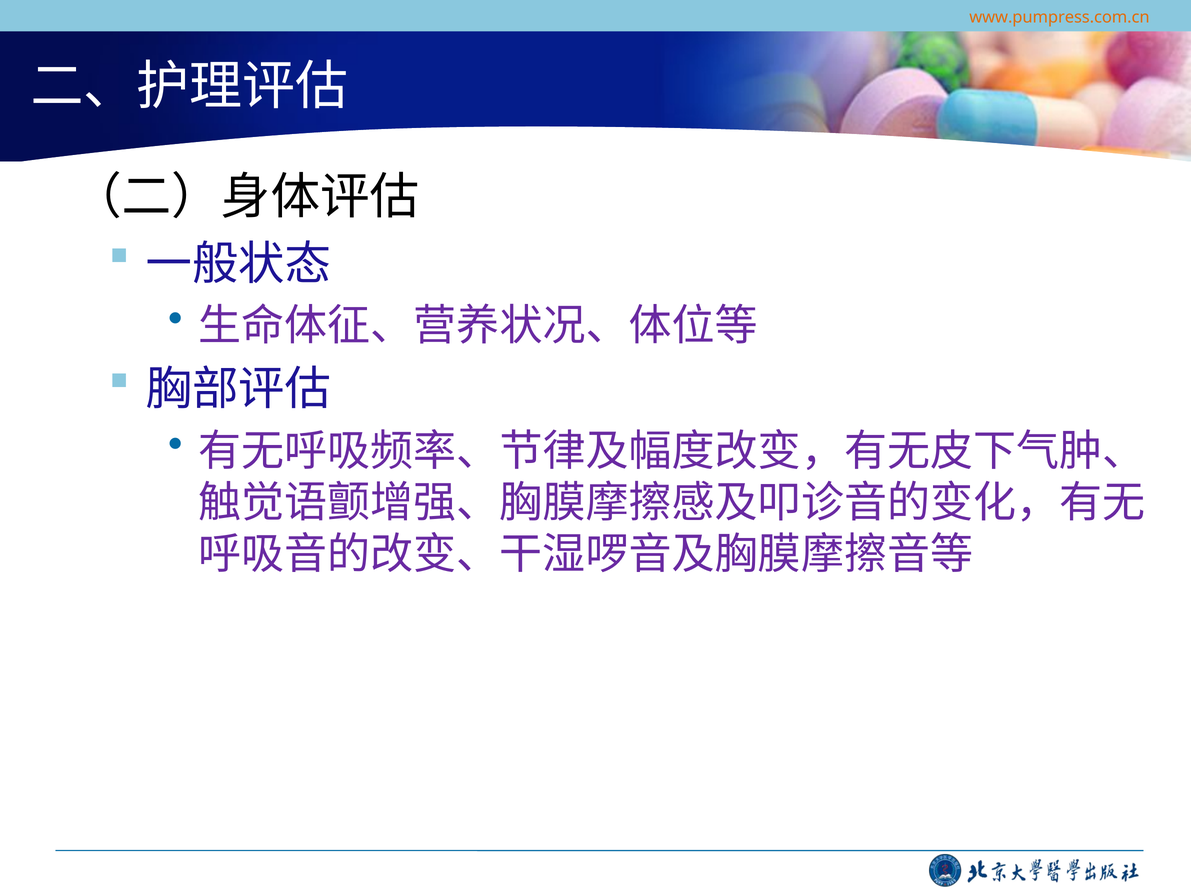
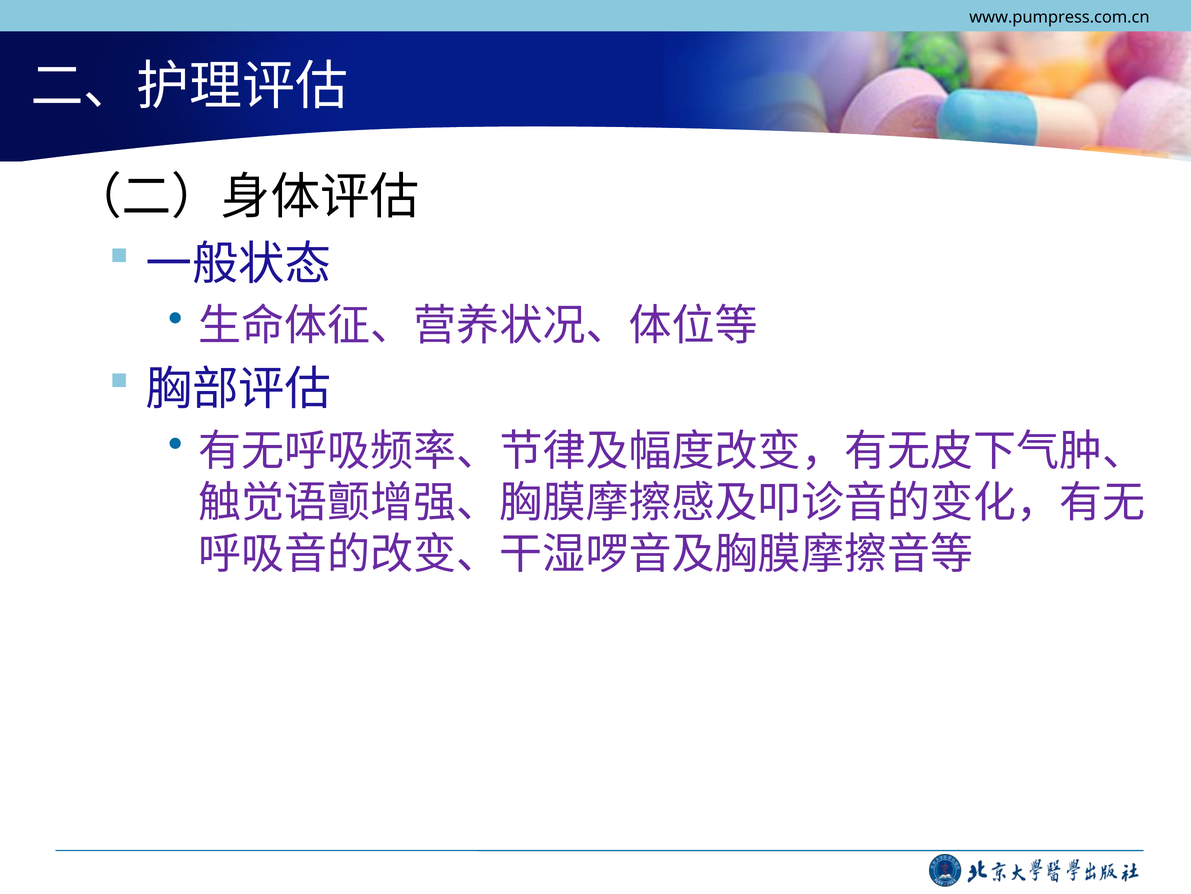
www.pumpress.com.cn colour: orange -> black
